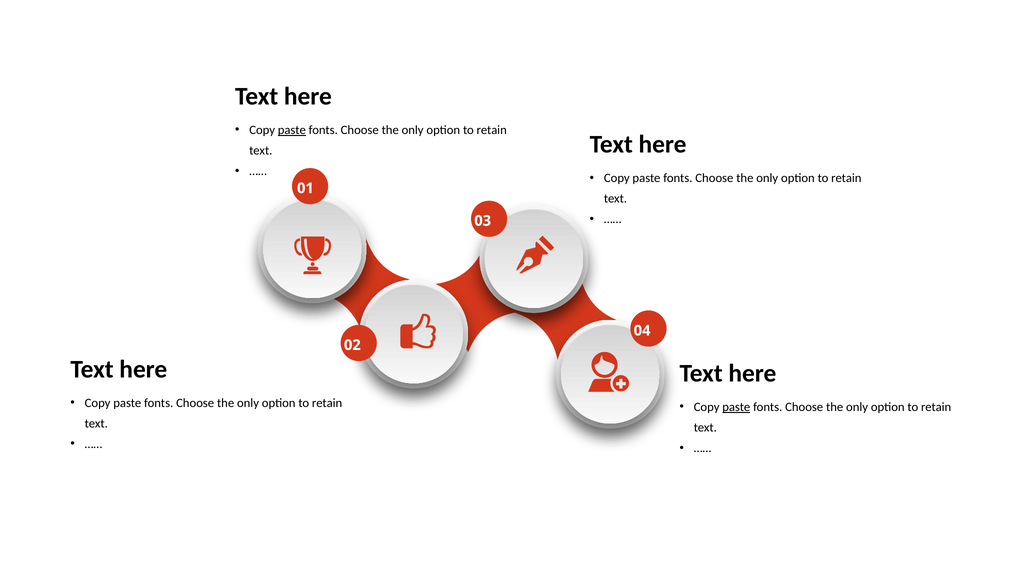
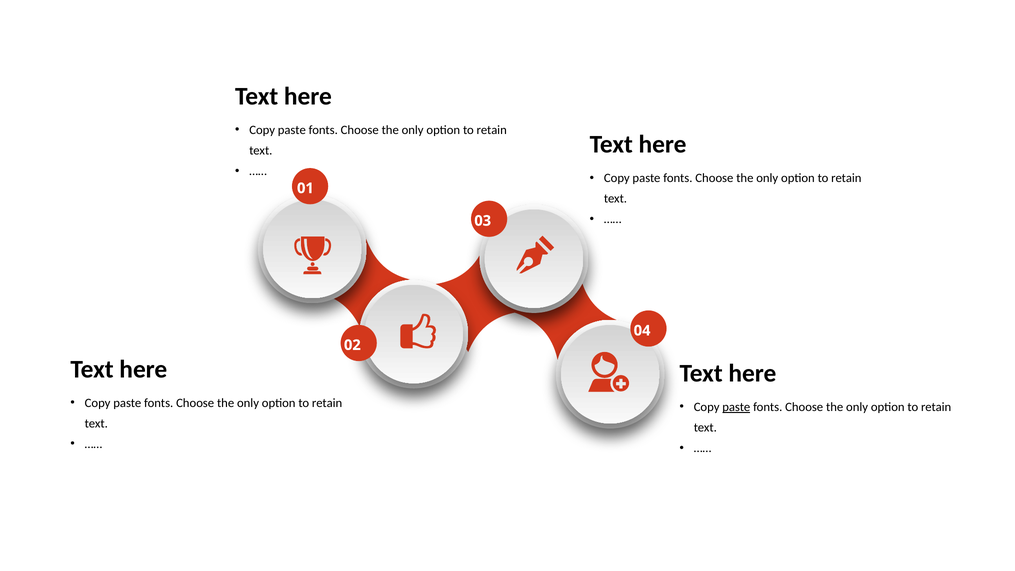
paste at (292, 130) underline: present -> none
